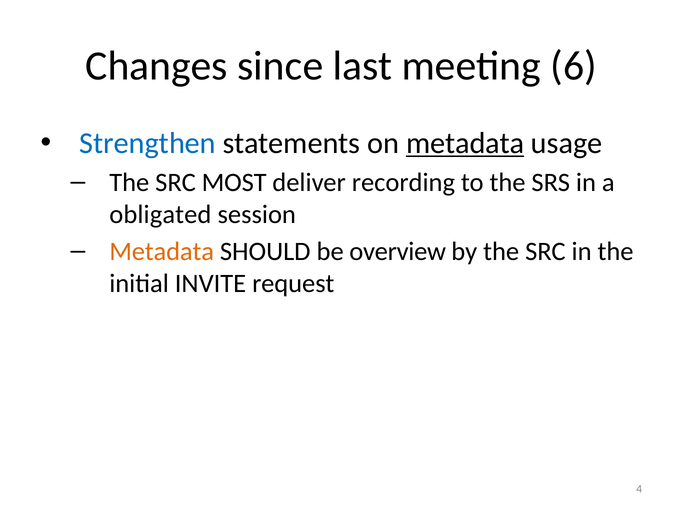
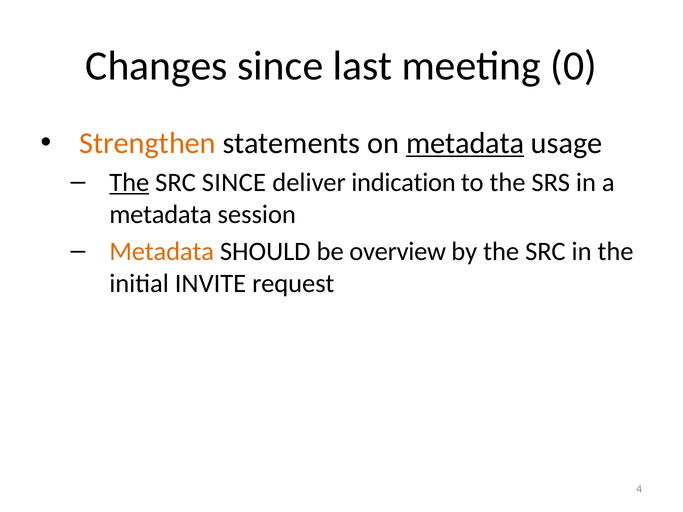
6: 6 -> 0
Strengthen colour: blue -> orange
The at (129, 182) underline: none -> present
SRC MOST: MOST -> SINCE
recording: recording -> indication
obligated at (160, 214): obligated -> metadata
